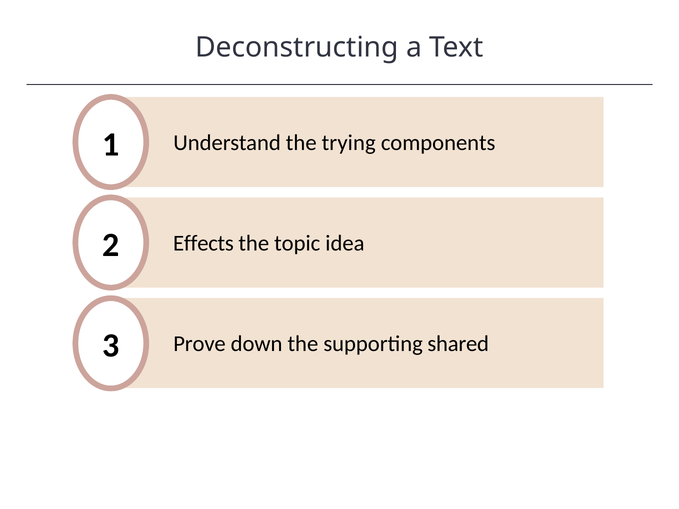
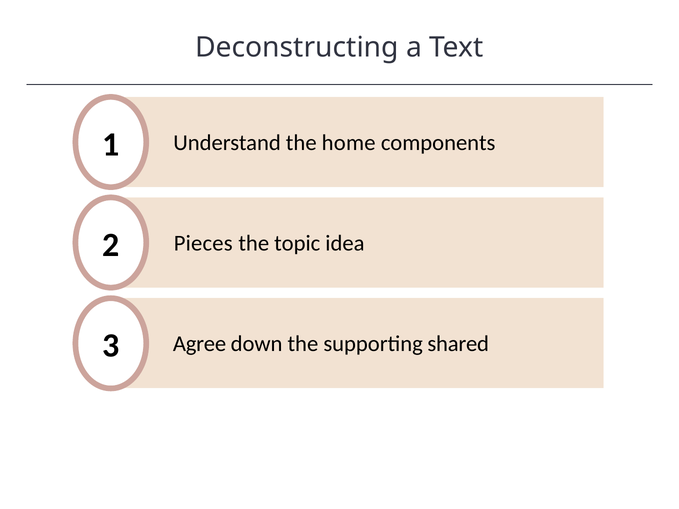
trying: trying -> home
Effects: Effects -> Pieces
Prove: Prove -> Agree
